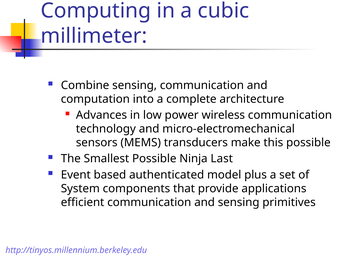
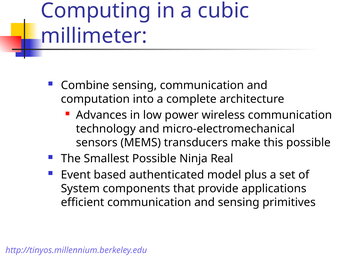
Last: Last -> Real
